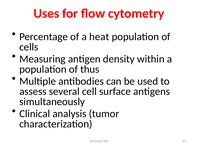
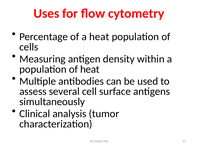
of thus: thus -> heat
